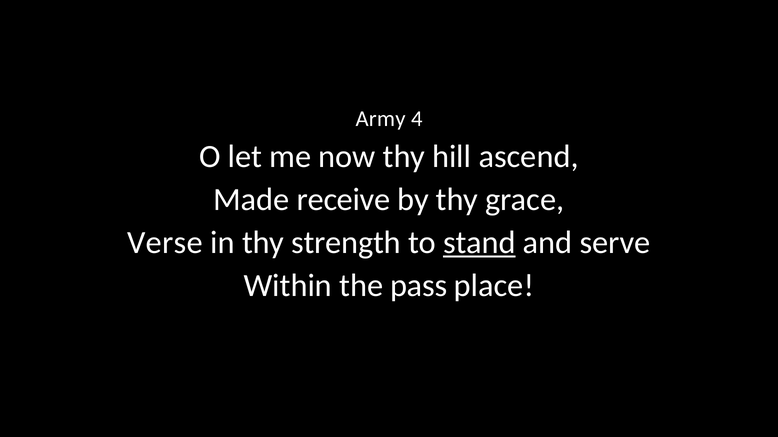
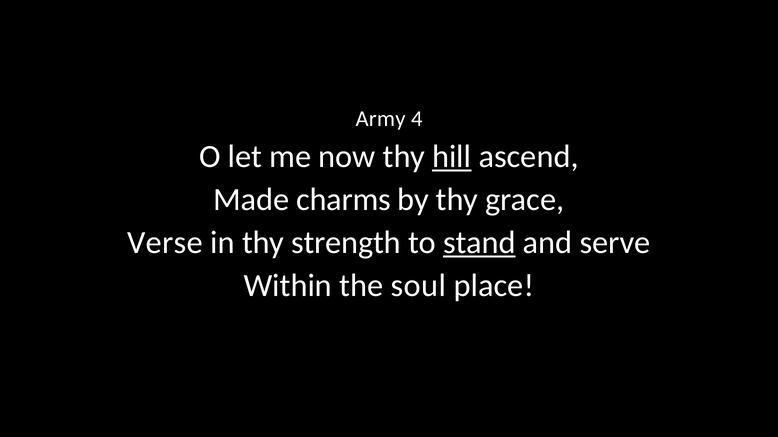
hill underline: none -> present
receive: receive -> charms
pass: pass -> soul
